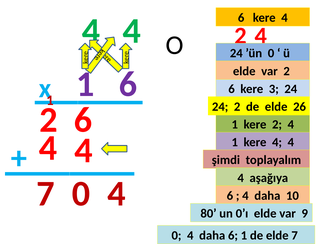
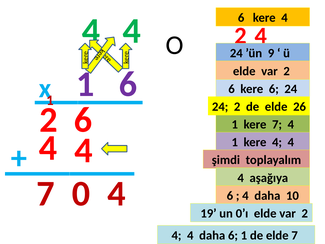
’ün 0: 0 -> 9
kere 3: 3 -> 6
kere 2: 2 -> 7
80: 80 -> 19
0’ı elde var 9: 9 -> 2
0 at (176, 235): 0 -> 4
